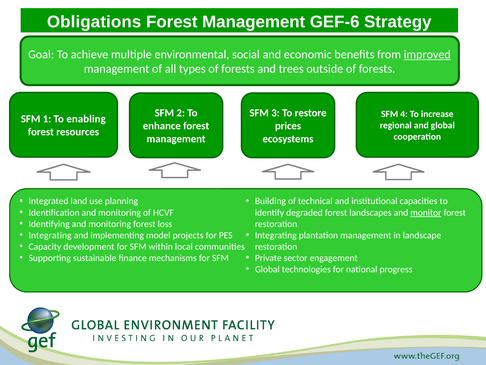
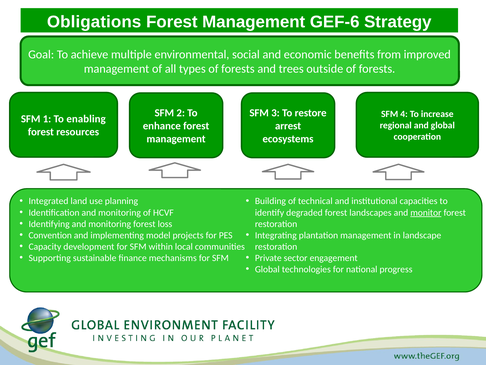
improved underline: present -> none
prices: prices -> arrest
Integrating at (50, 235): Integrating -> Convention
